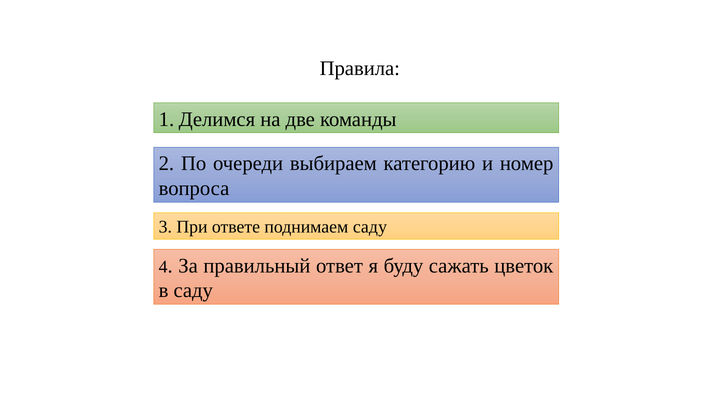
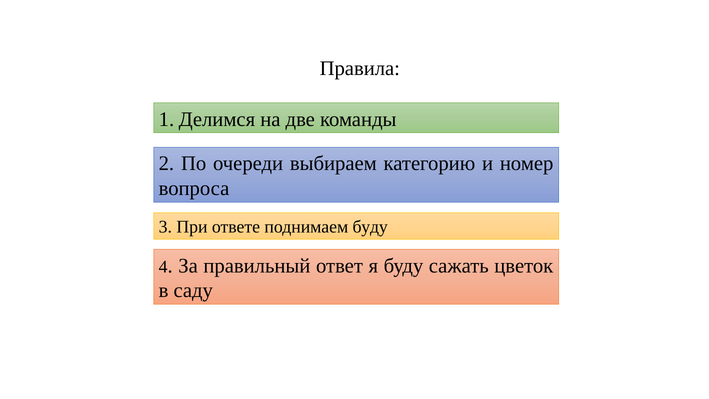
поднимаем саду: саду -> буду
